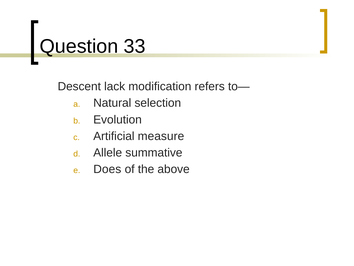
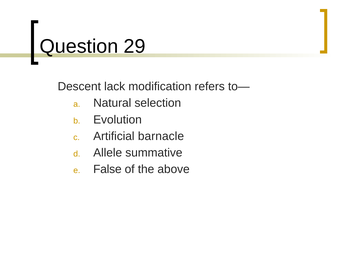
33: 33 -> 29
measure: measure -> barnacle
Does: Does -> False
